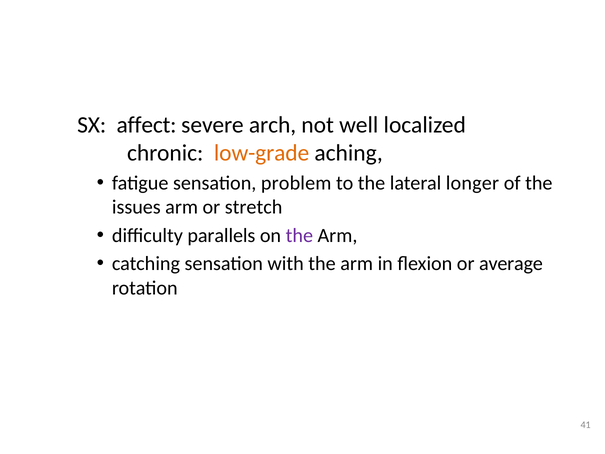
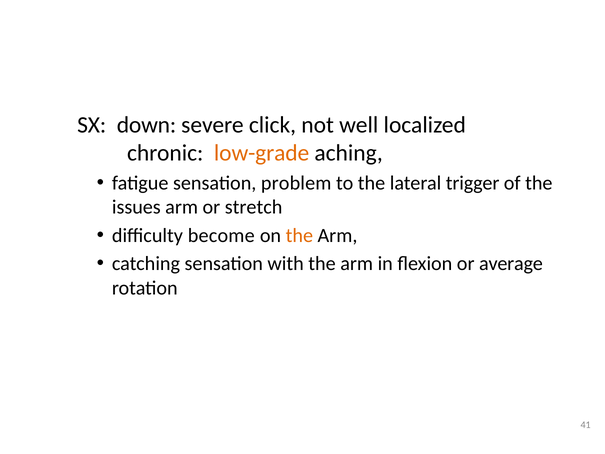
affect: affect -> down
arch: arch -> click
longer: longer -> trigger
parallels: parallels -> become
the at (299, 235) colour: purple -> orange
